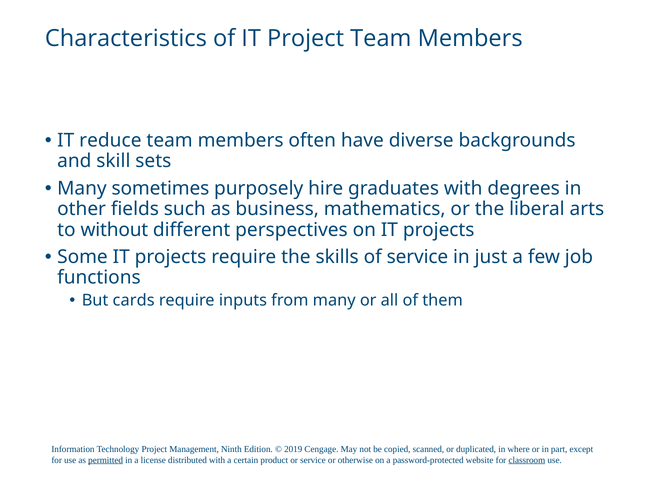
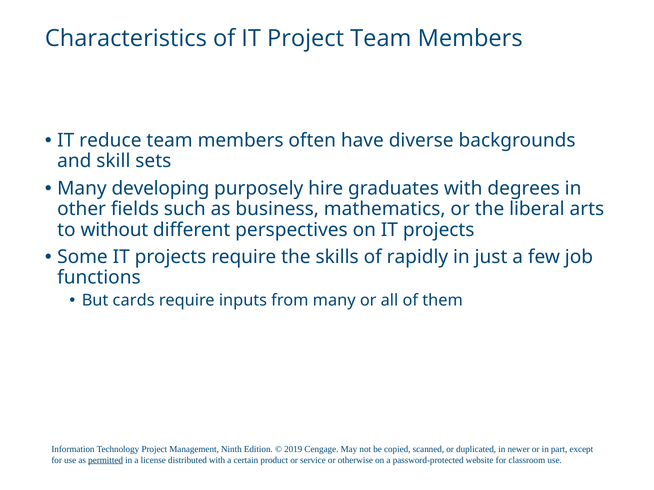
sometimes: sometimes -> developing
of service: service -> rapidly
where: where -> newer
classroom underline: present -> none
